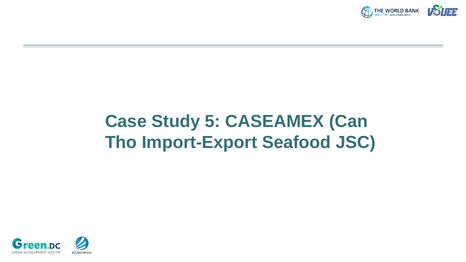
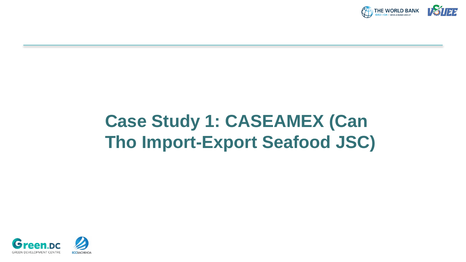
5: 5 -> 1
